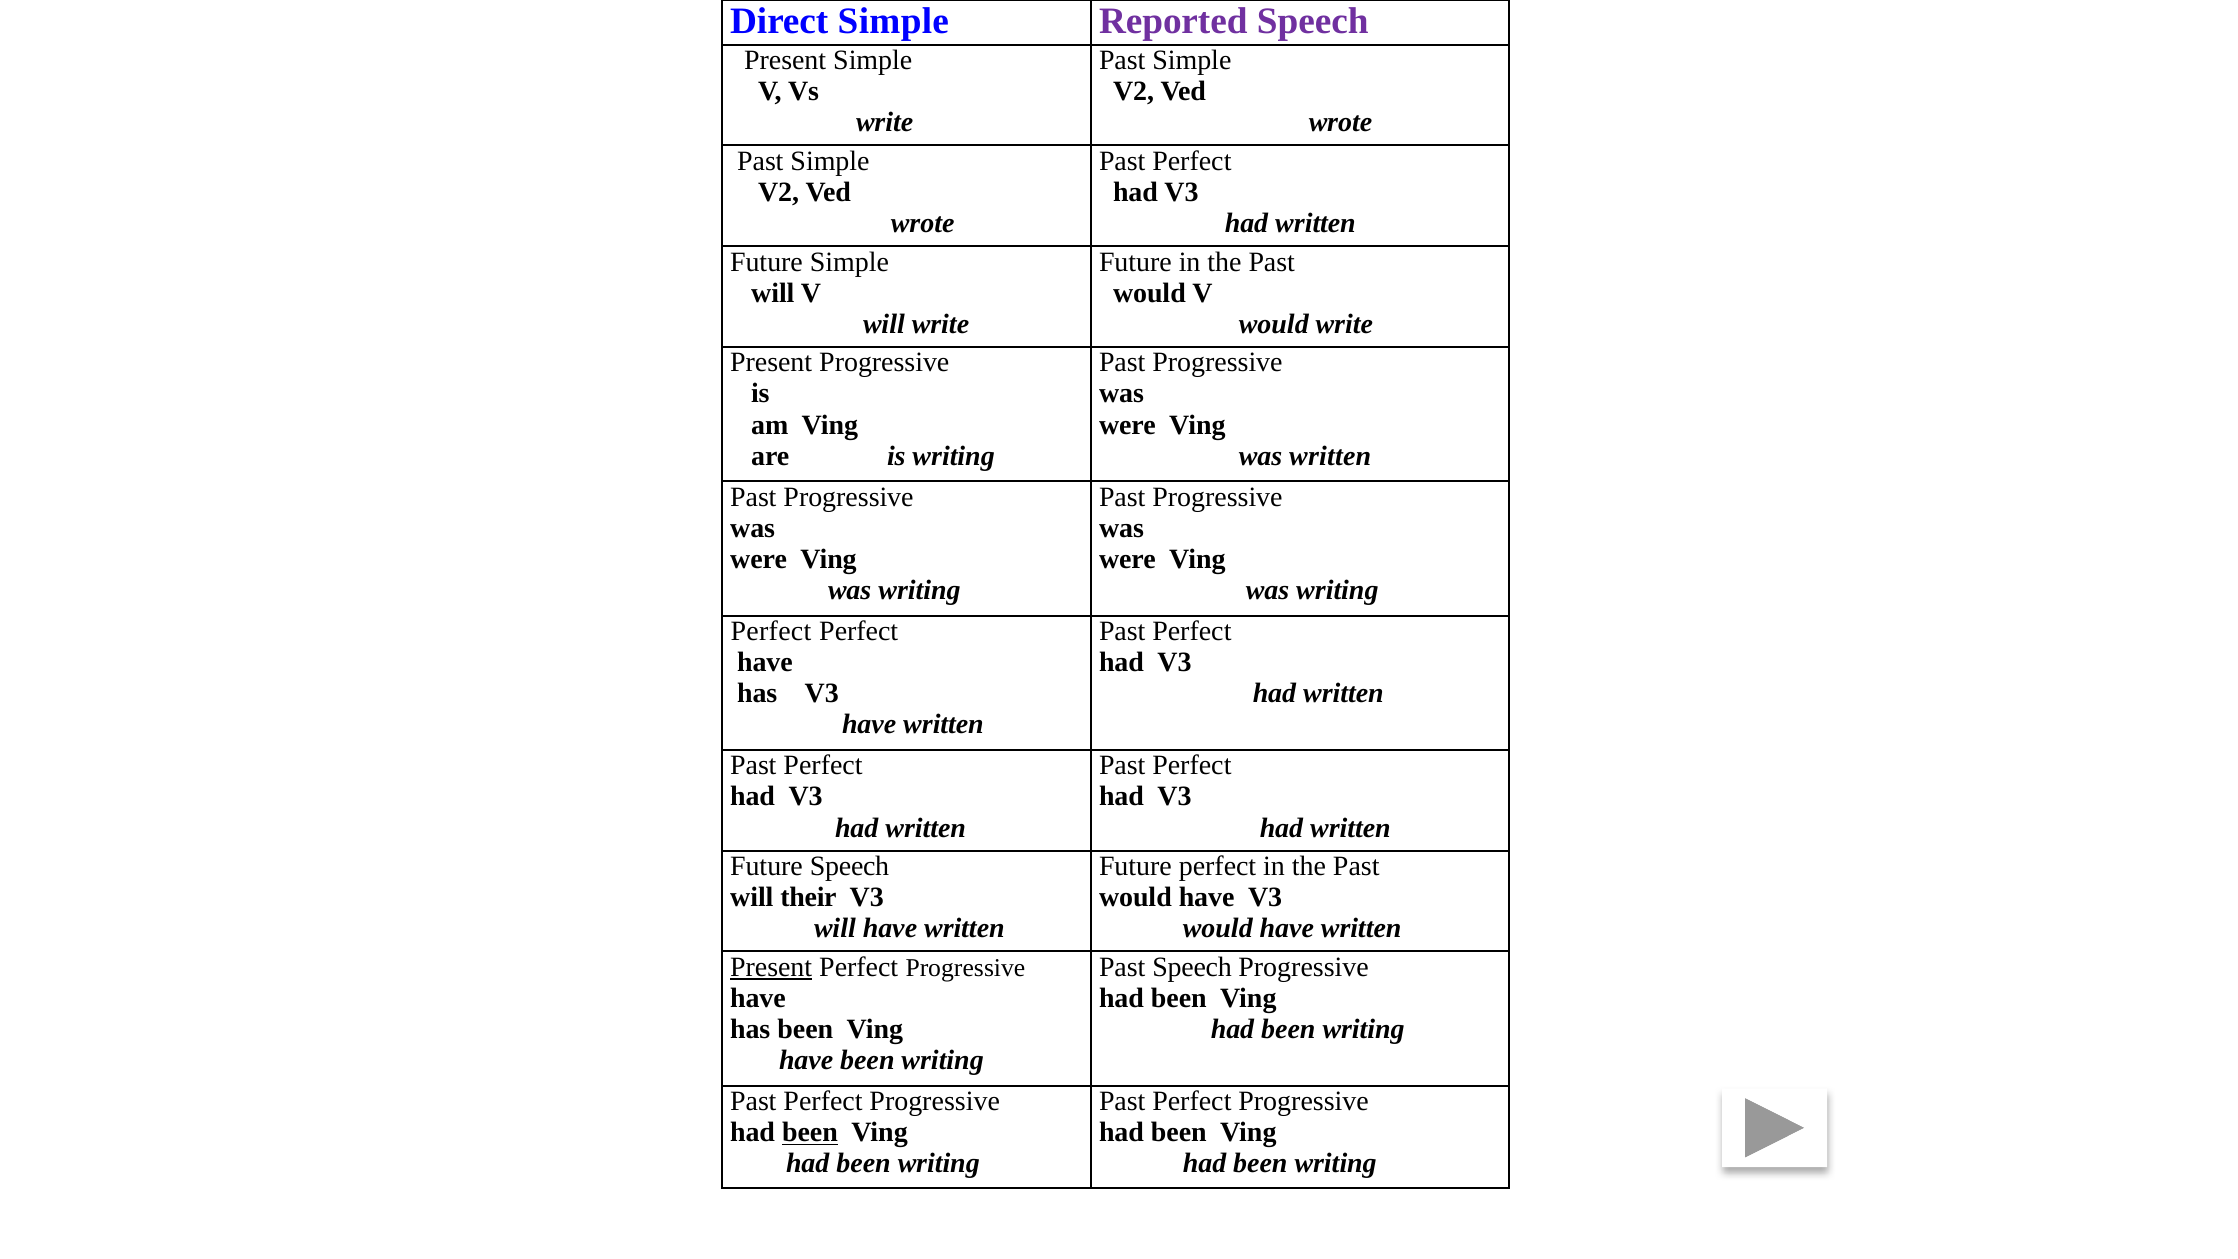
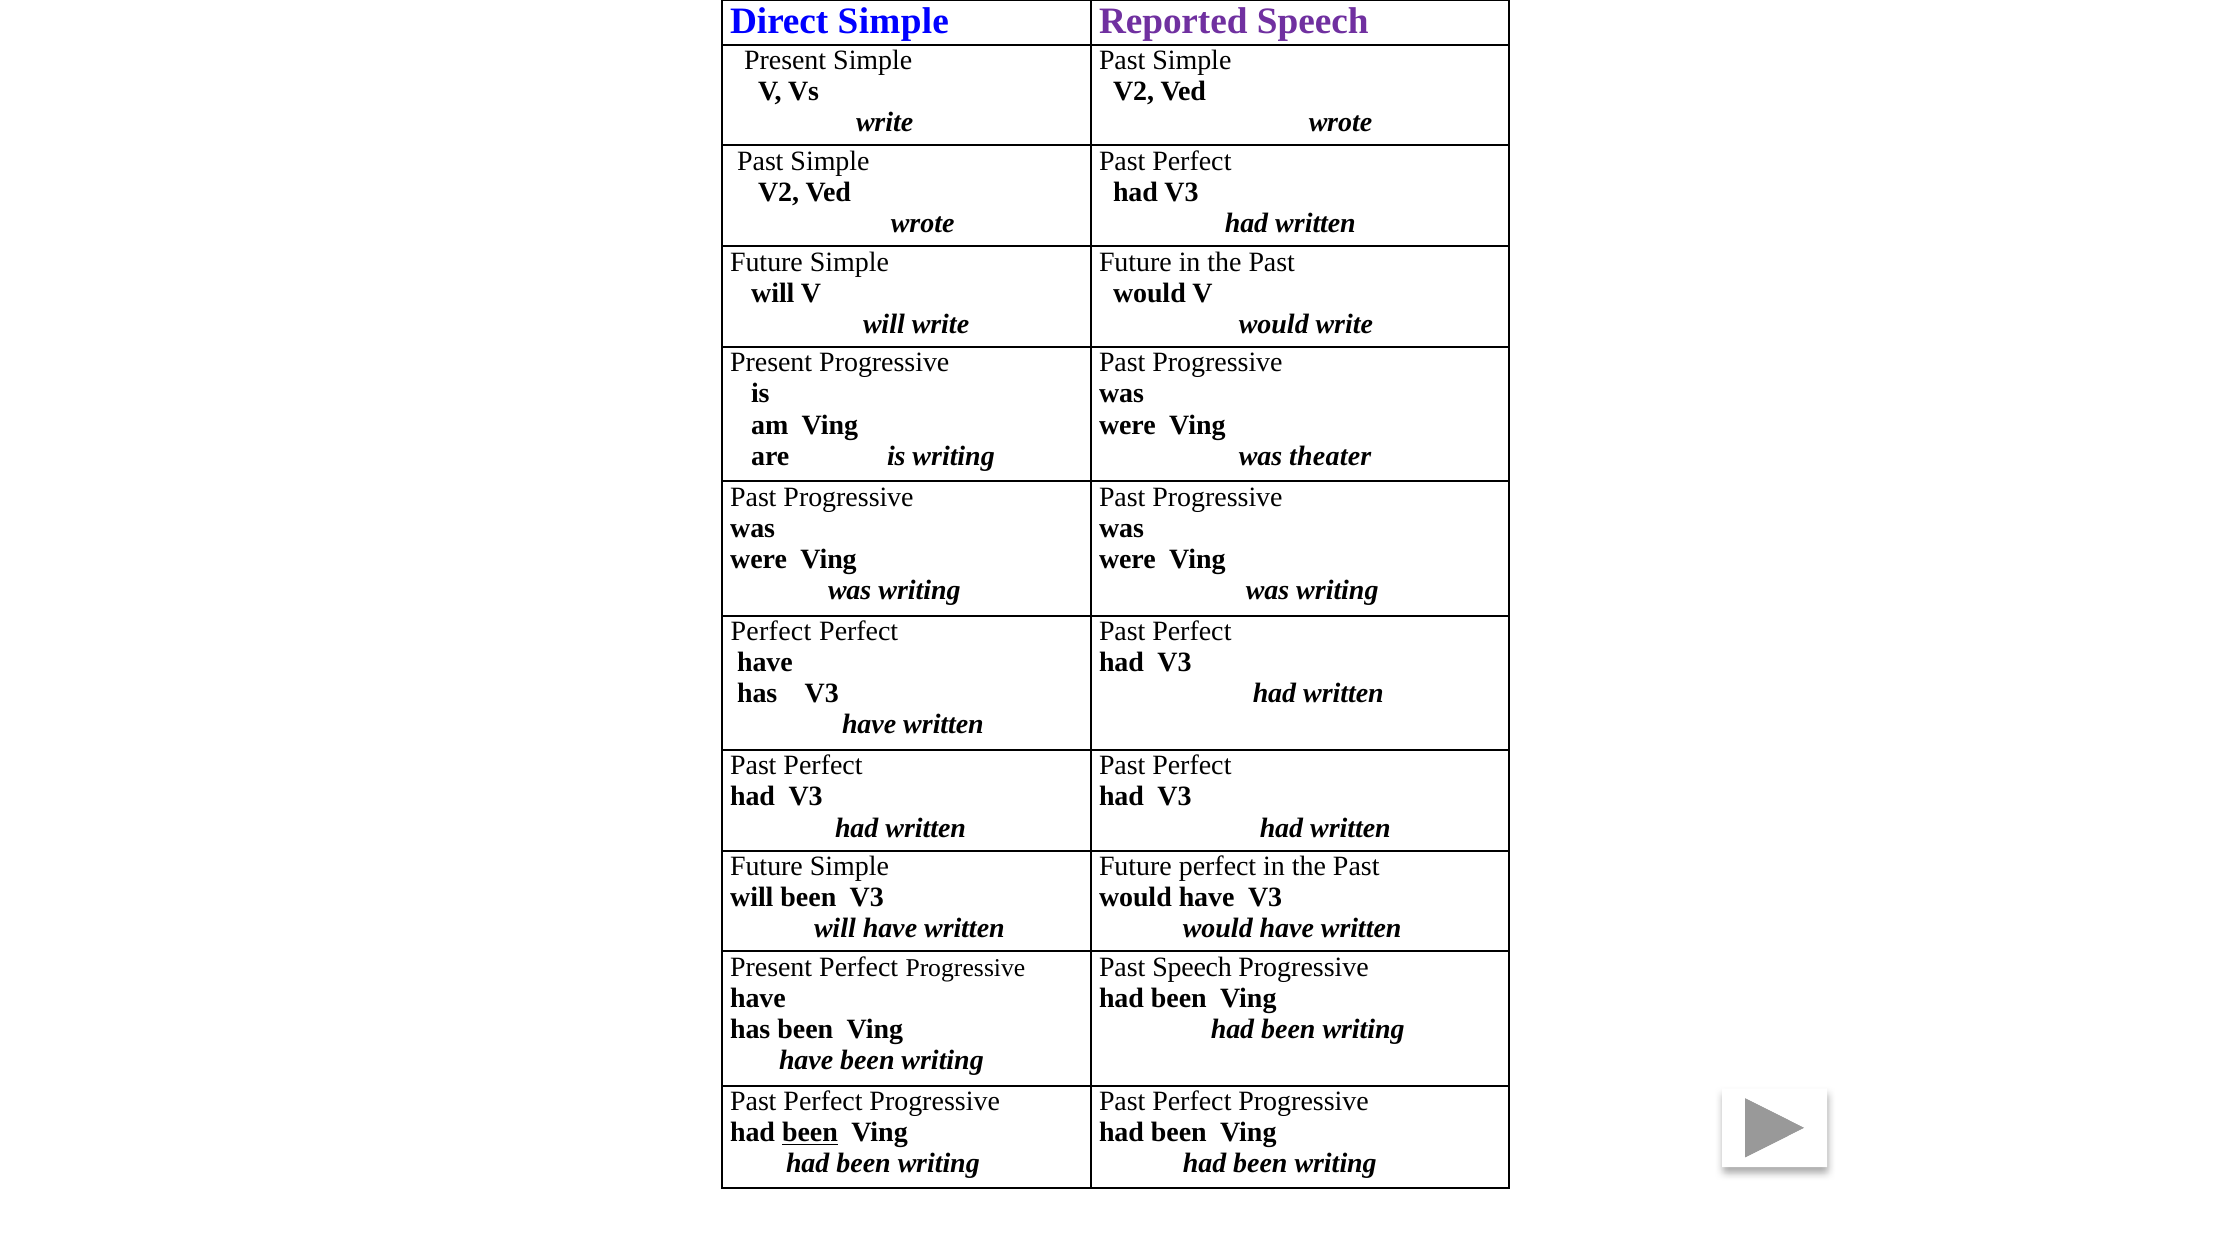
was written: written -> theater
Speech at (850, 866): Speech -> Simple
will their: their -> been
Present at (771, 967) underline: present -> none
